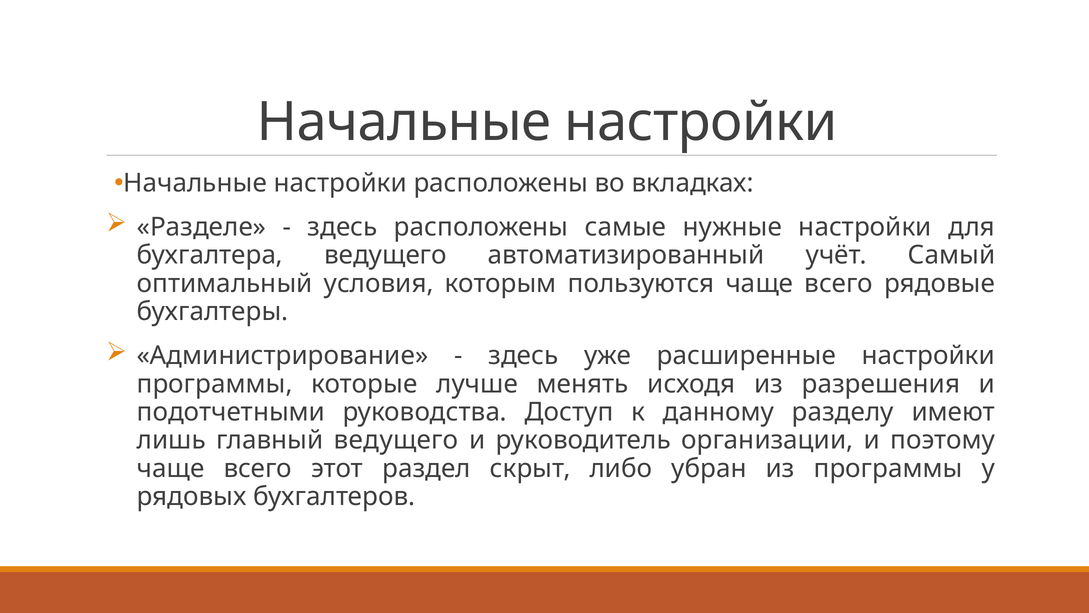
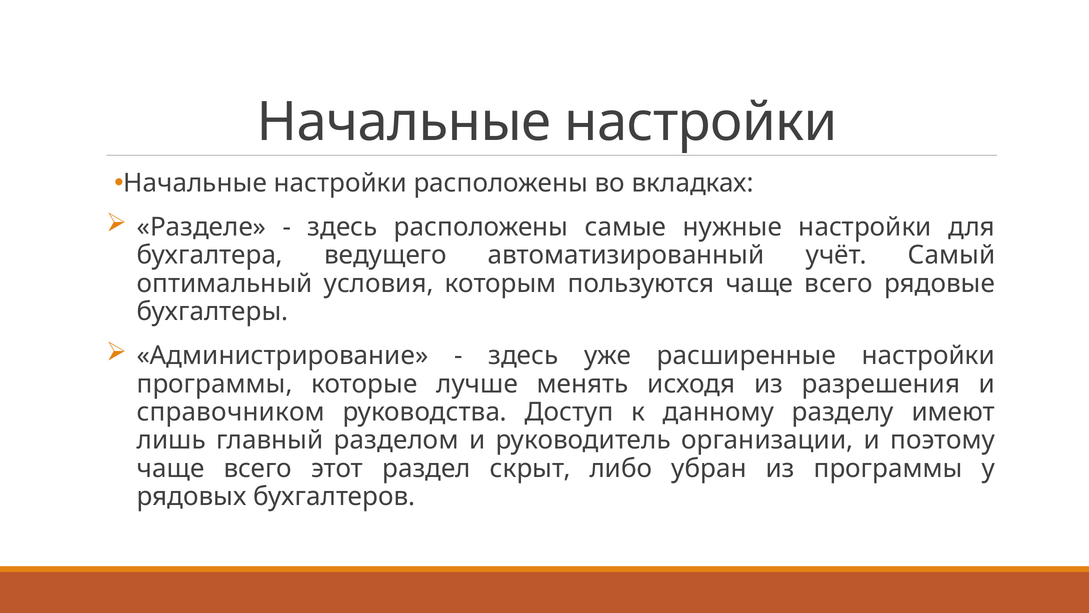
подотчетными: подотчетными -> справочником
главный ведущего: ведущего -> разделом
